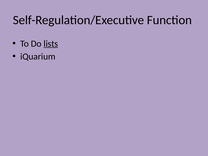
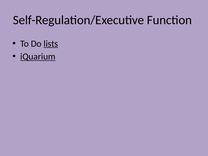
iQuarium underline: none -> present
